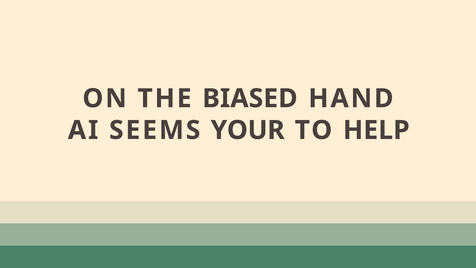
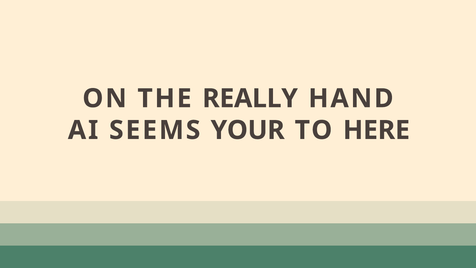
BIASED: BIASED -> REALLY
HELP: HELP -> HERE
